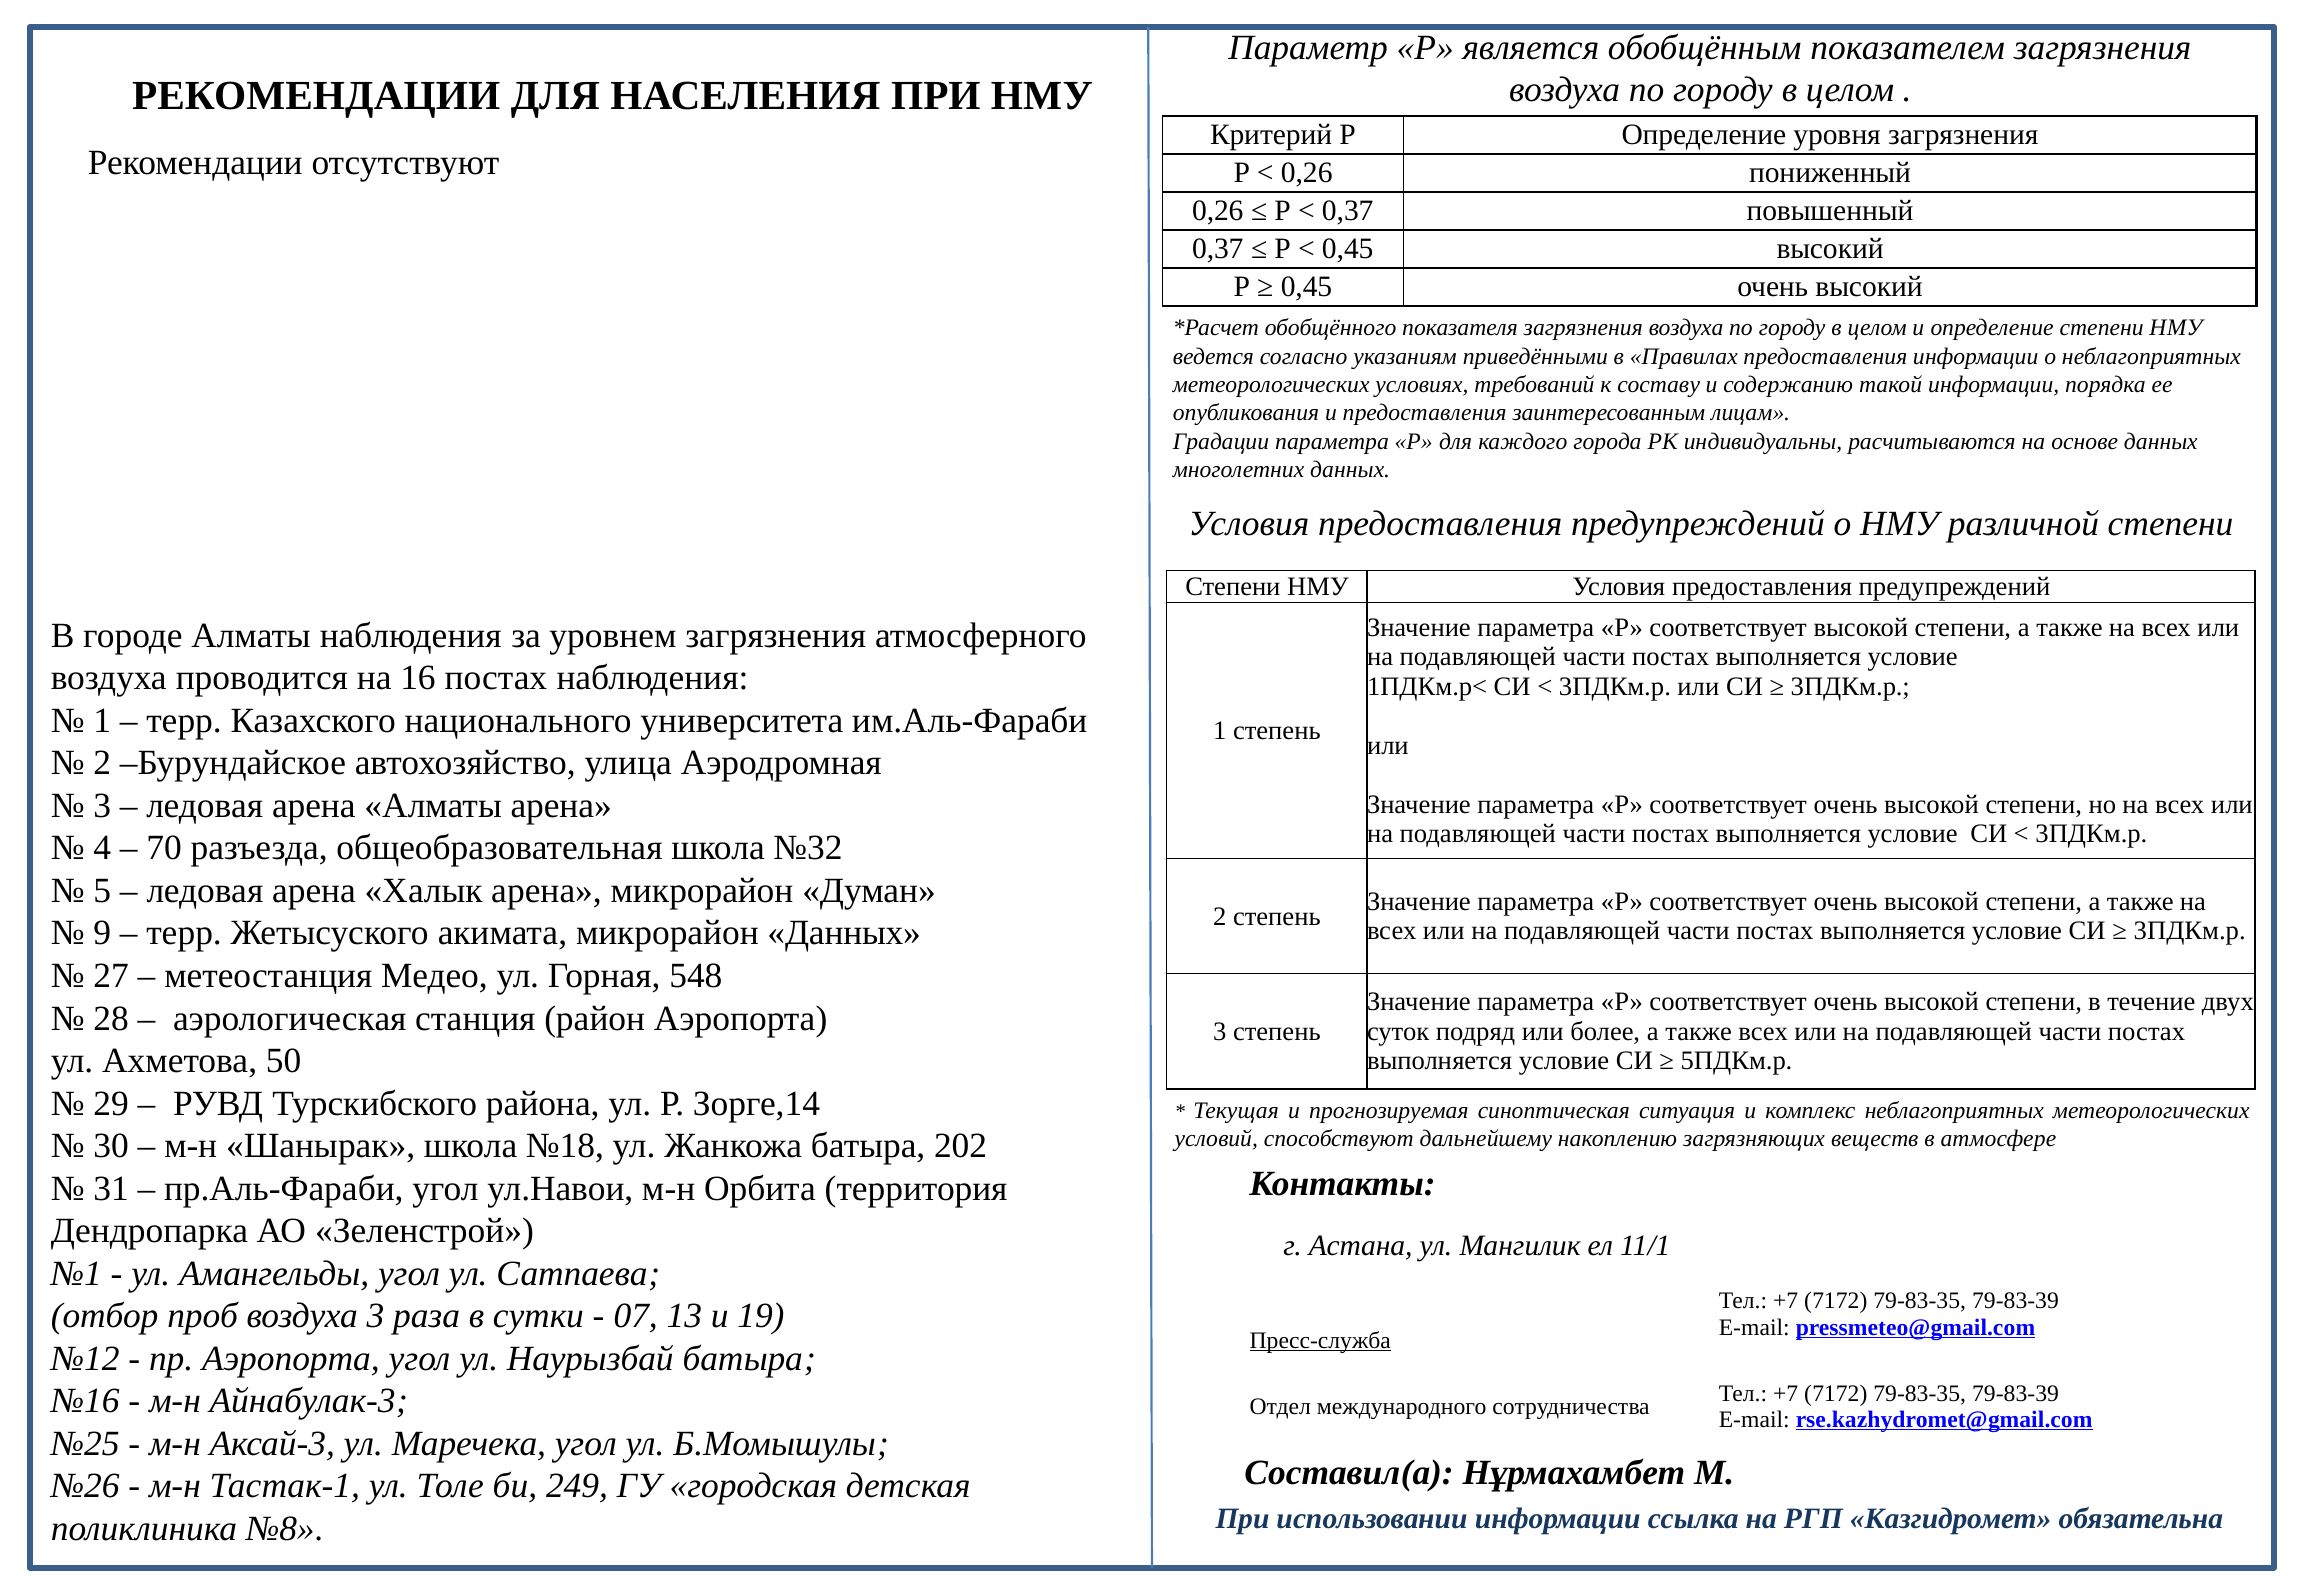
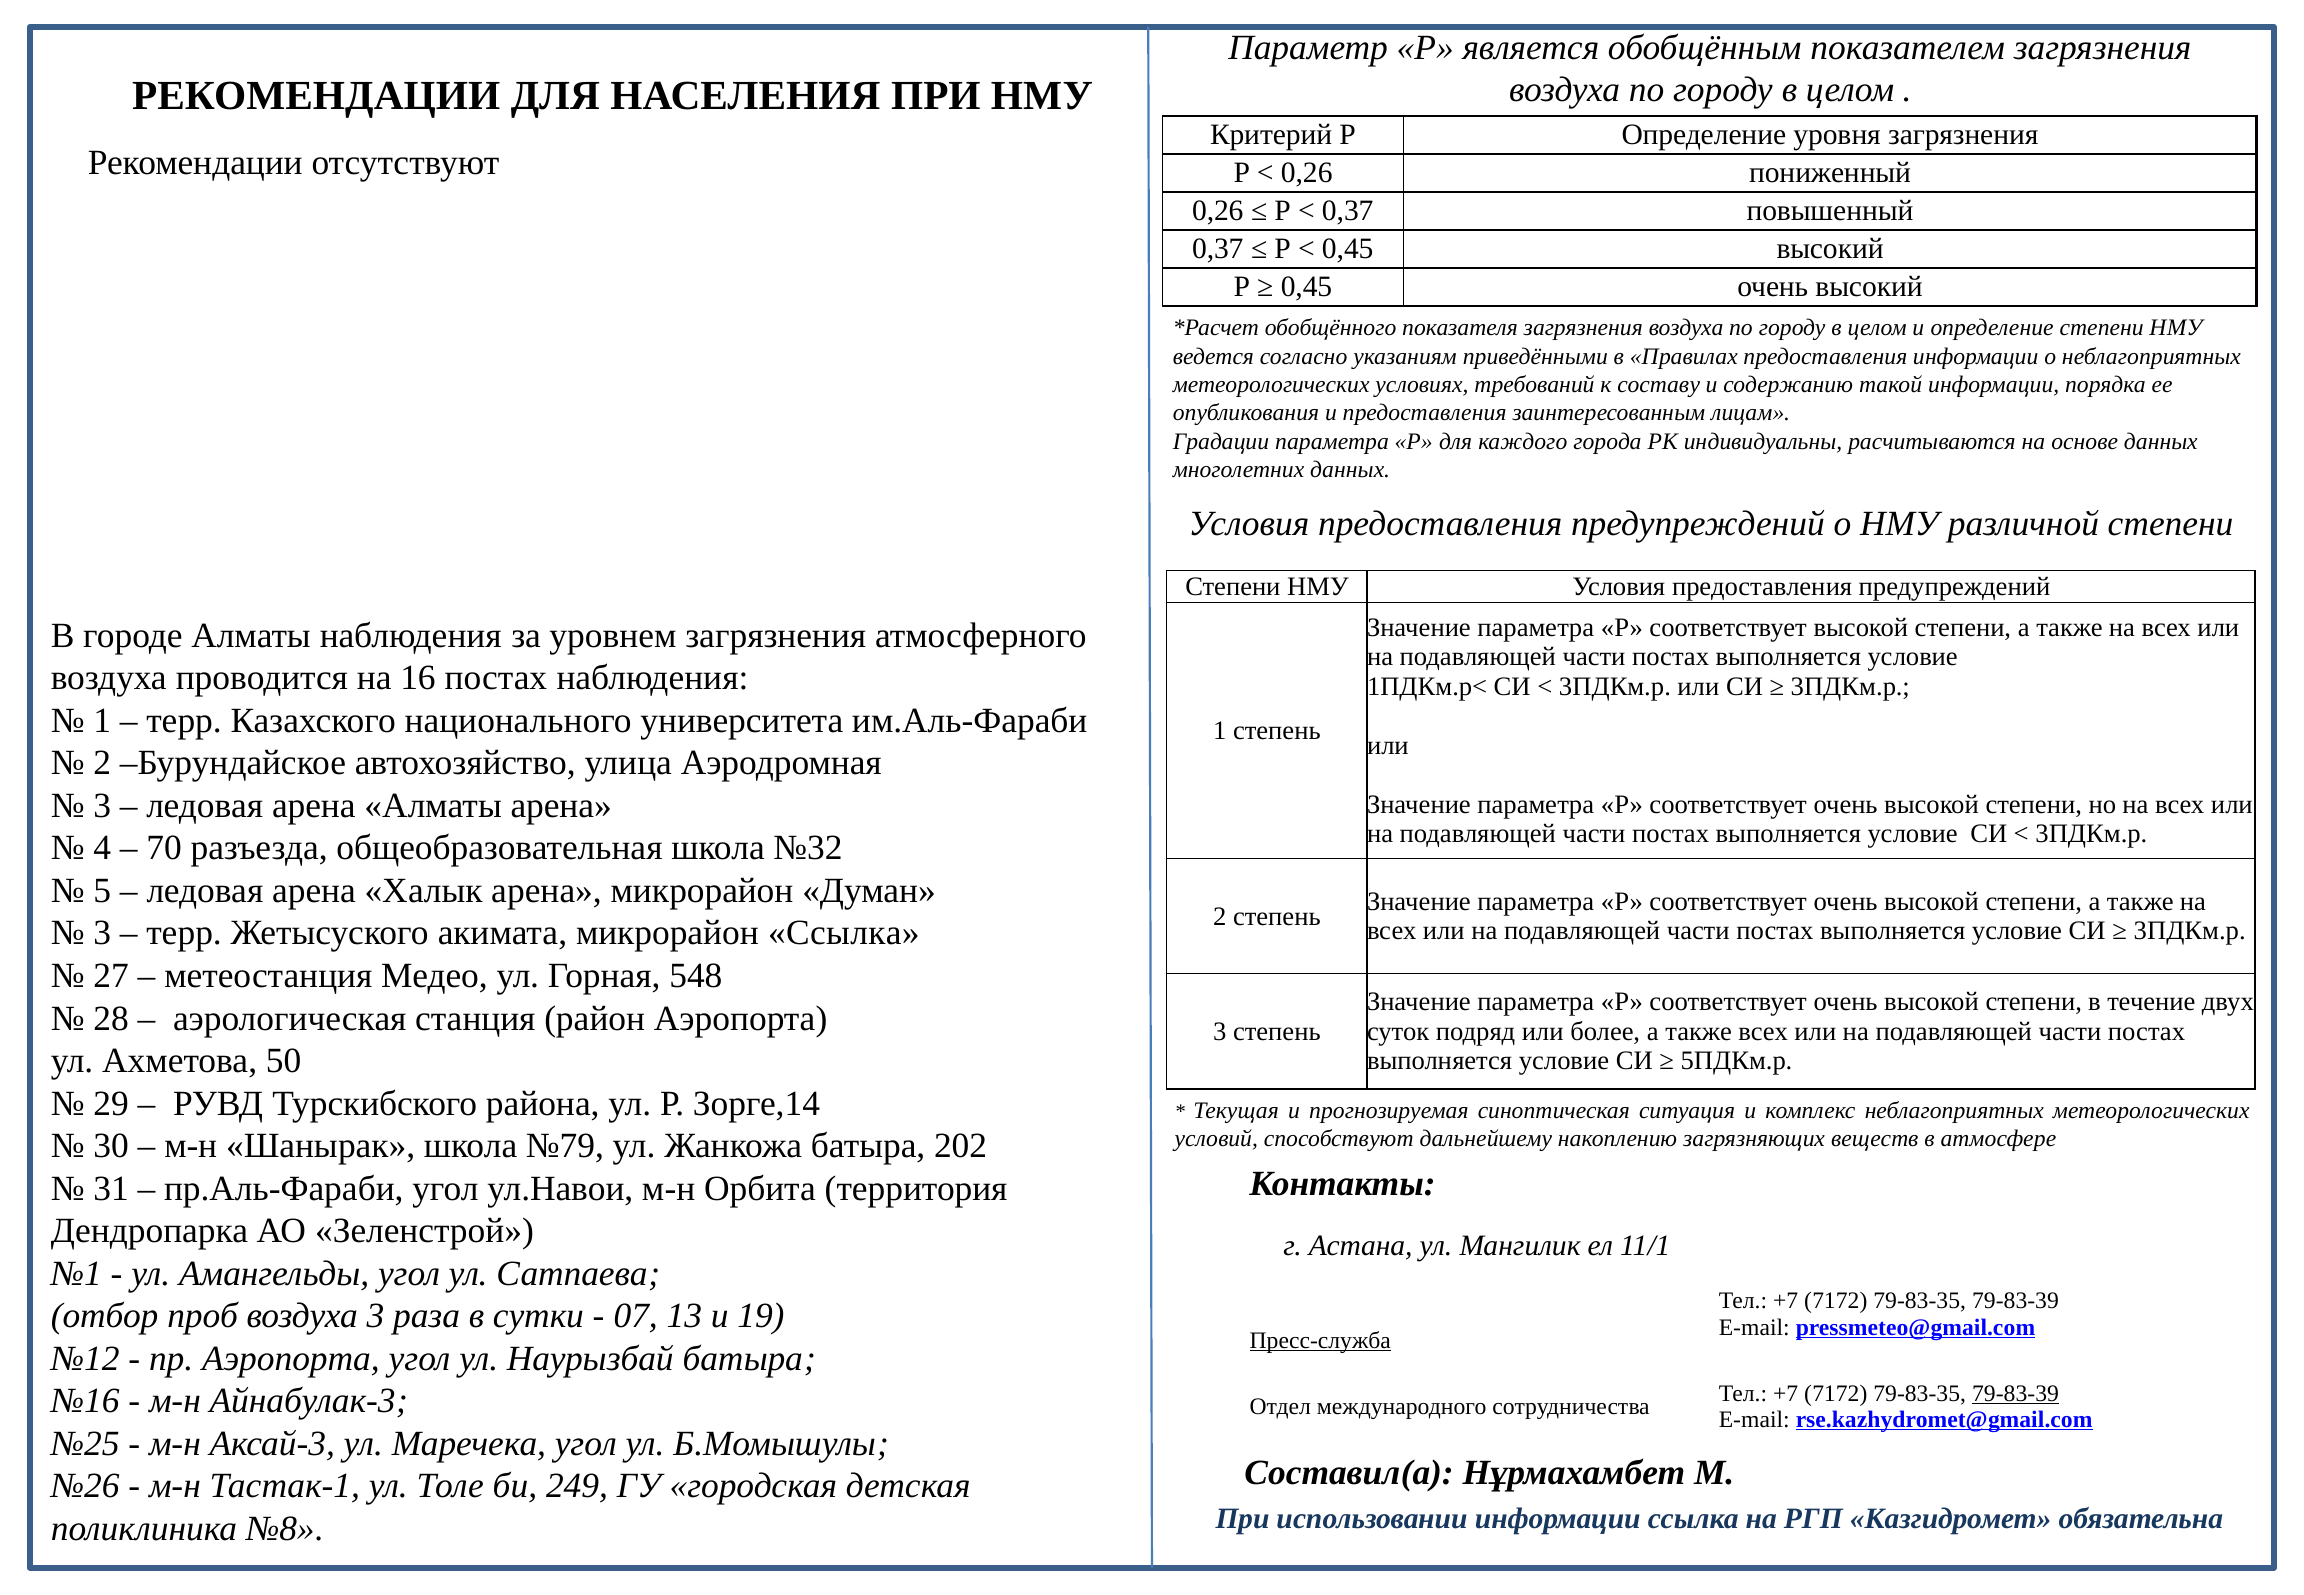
9 at (102, 933): 9 -> 3
микрорайон Данных: Данных -> Ссылка
№18: №18 -> №79
79-83-39 at (2016, 1393) underline: none -> present
